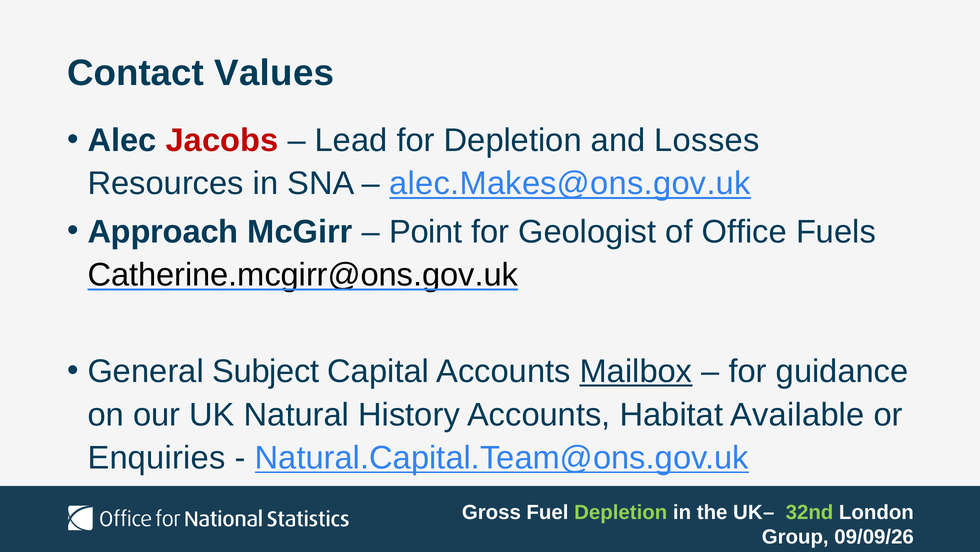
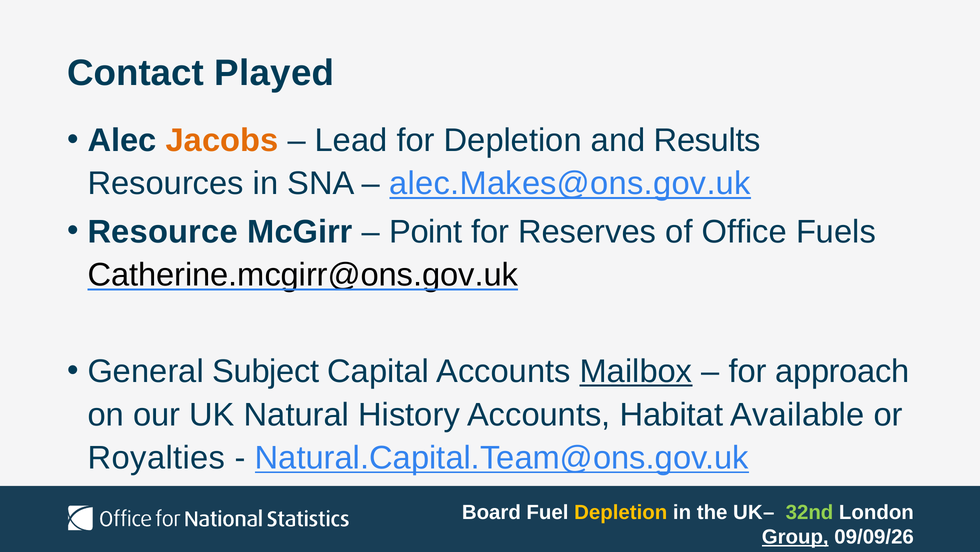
Values: Values -> Played
Jacobs colour: red -> orange
Losses: Losses -> Results
Approach: Approach -> Resource
Geologist: Geologist -> Reserves
guidance: guidance -> approach
Enquiries: Enquiries -> Royalties
Gross: Gross -> Board
Depletion at (621, 512) colour: light green -> yellow
Group underline: none -> present
